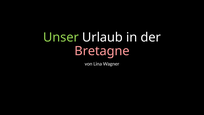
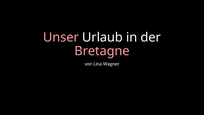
Unser colour: light green -> pink
